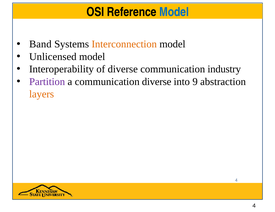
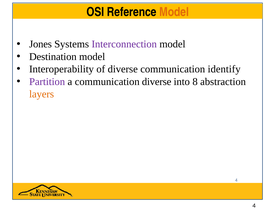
Model at (174, 12) colour: blue -> orange
Band: Band -> Jones
Interconnection colour: orange -> purple
Unlicensed: Unlicensed -> Destination
industry: industry -> identify
9: 9 -> 8
